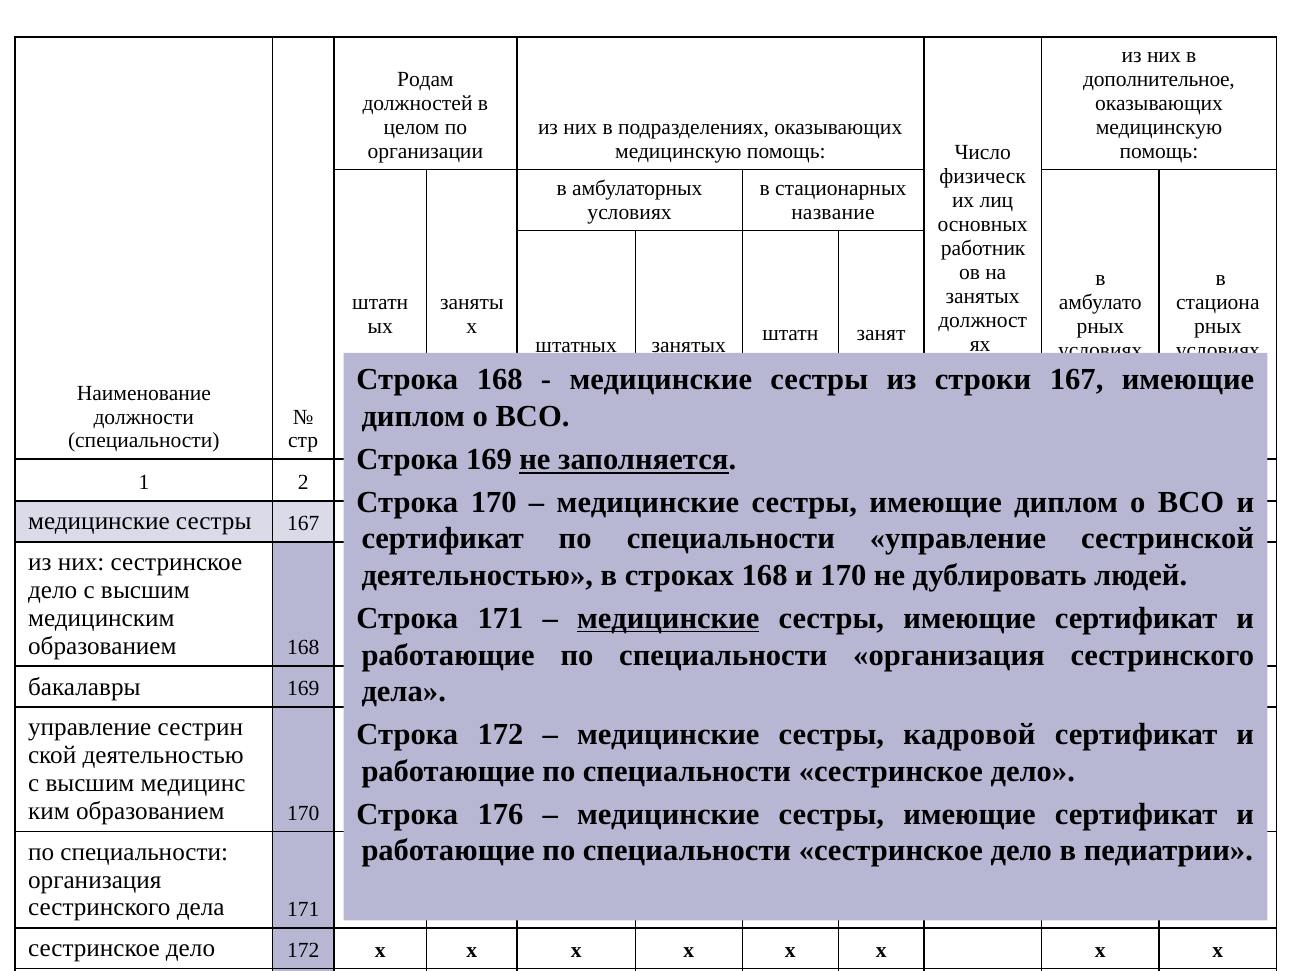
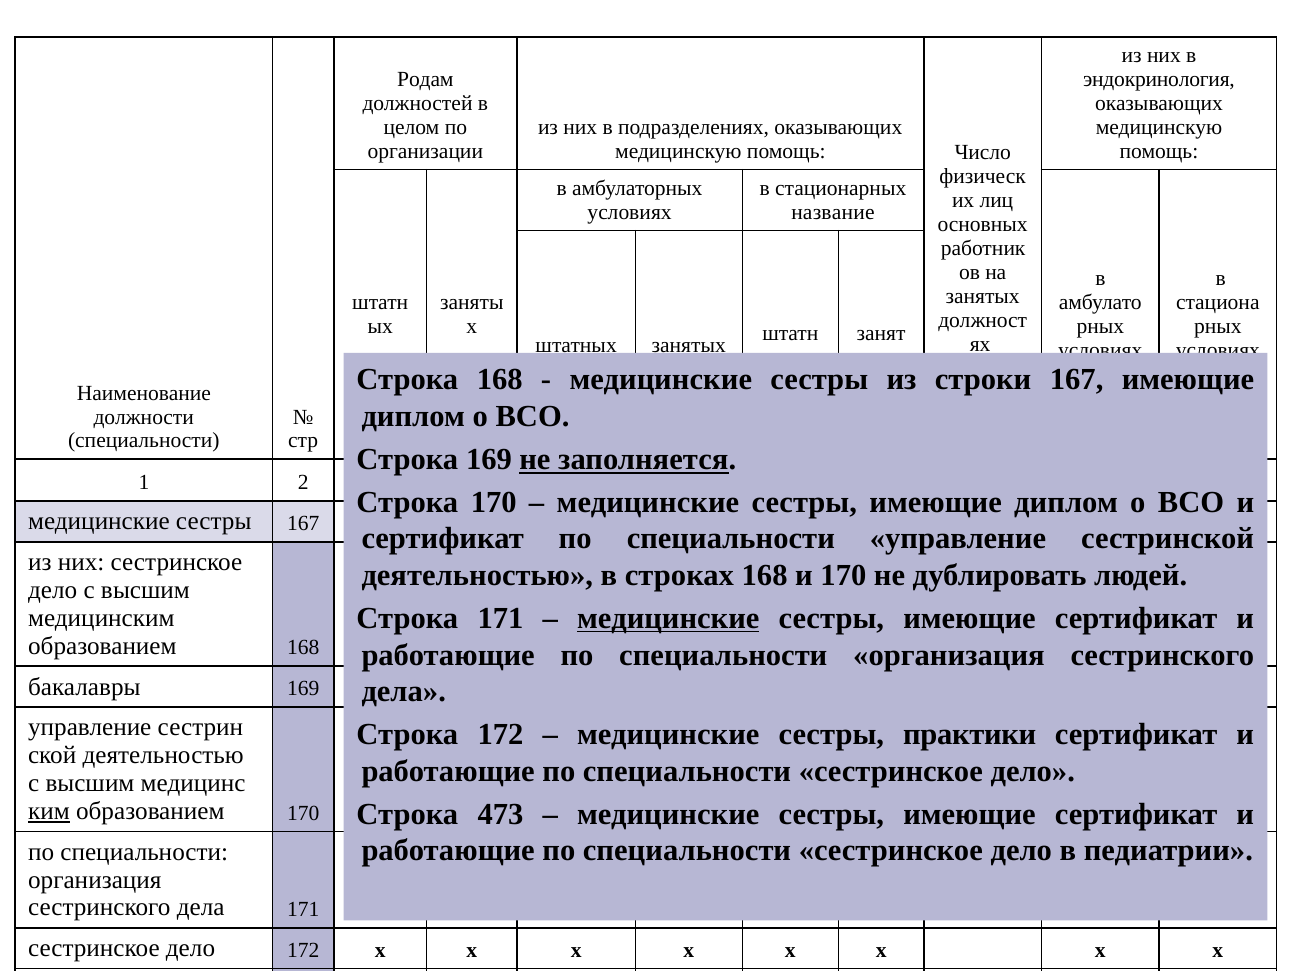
дополнительное: дополнительное -> эндокринология
кадровой: кадровой -> практики
ким underline: none -> present
176: 176 -> 473
